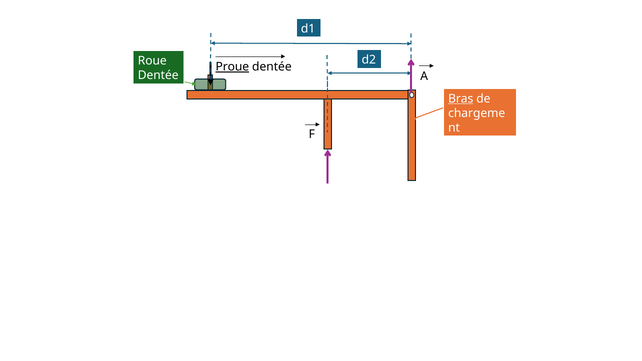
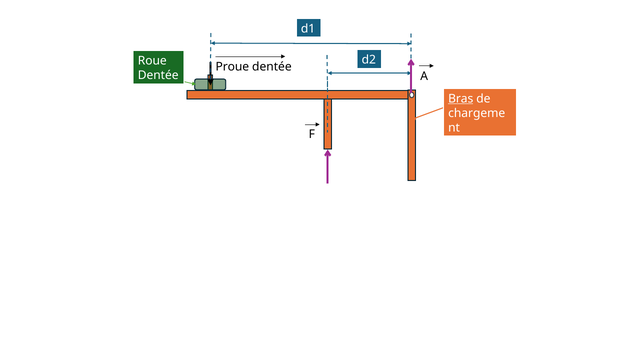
Proue underline: present -> none
